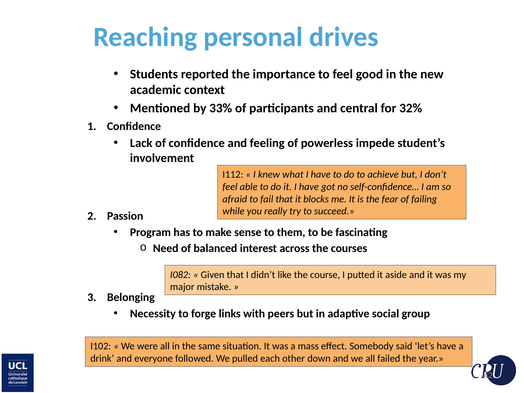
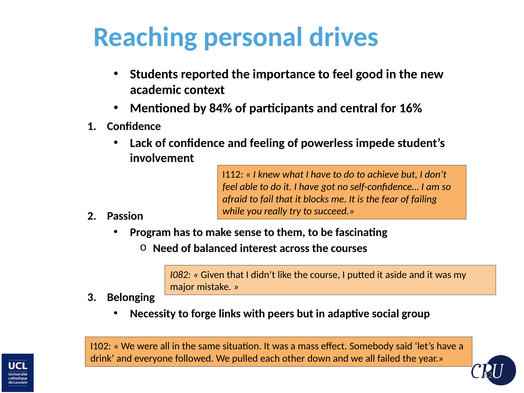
33%: 33% -> 84%
32%: 32% -> 16%
